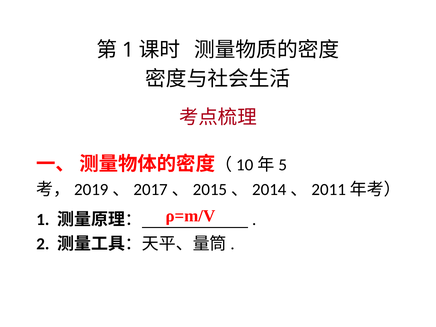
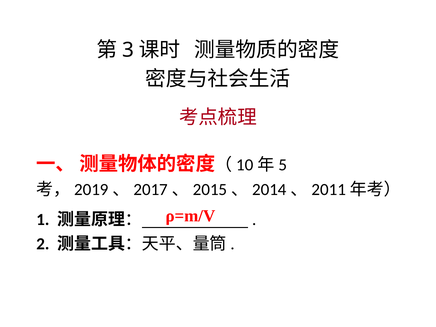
1 at (128, 50): 1 -> 3
